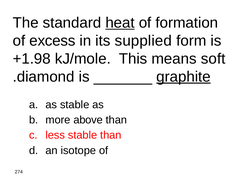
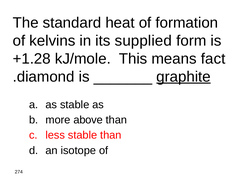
heat underline: present -> none
excess: excess -> kelvins
+1.98: +1.98 -> +1.28
soft: soft -> fact
